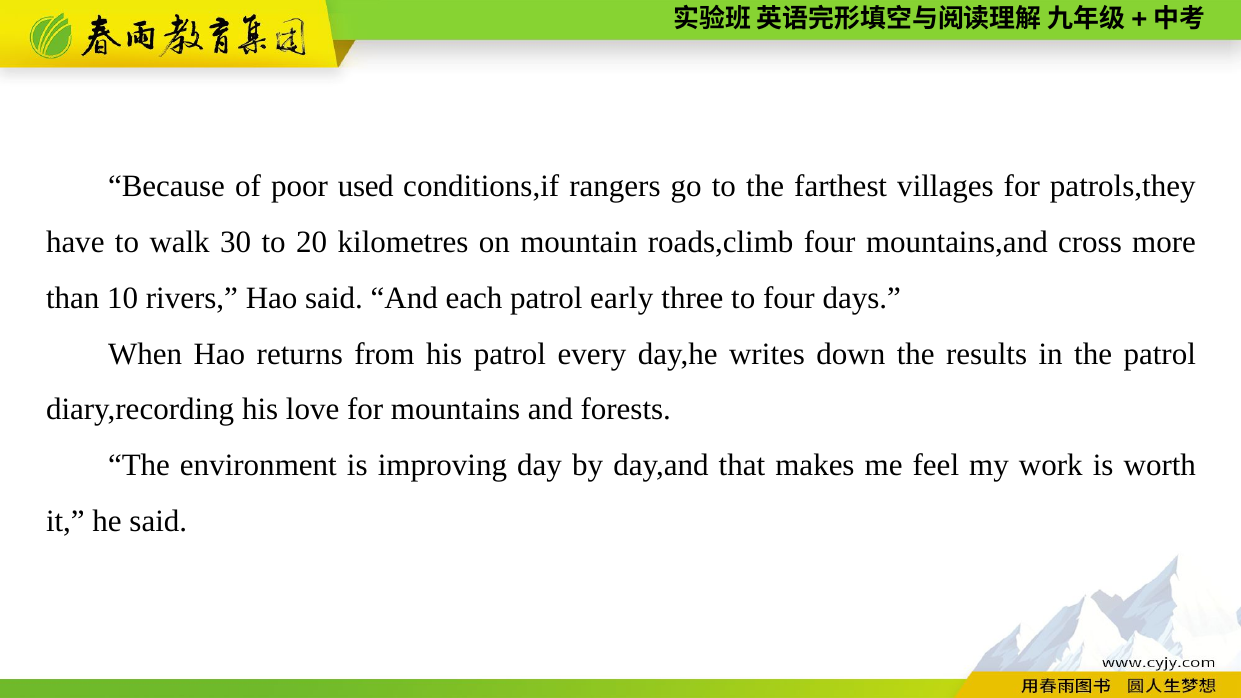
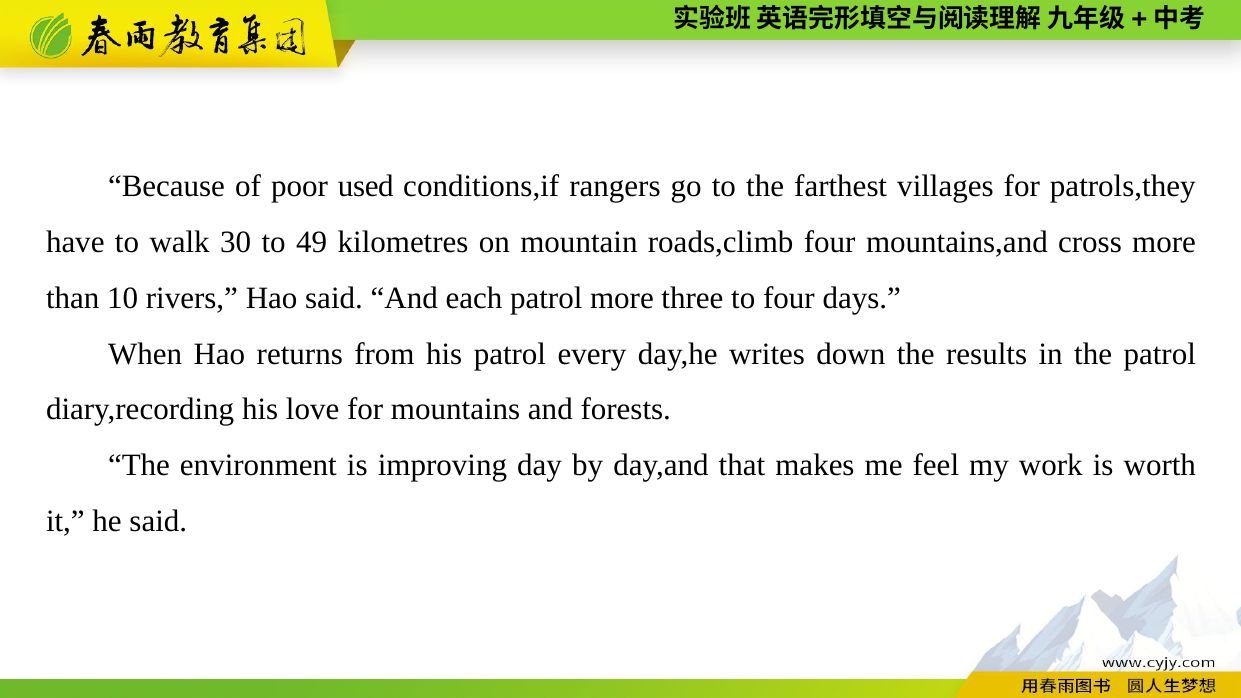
20: 20 -> 49
patrol early: early -> more
